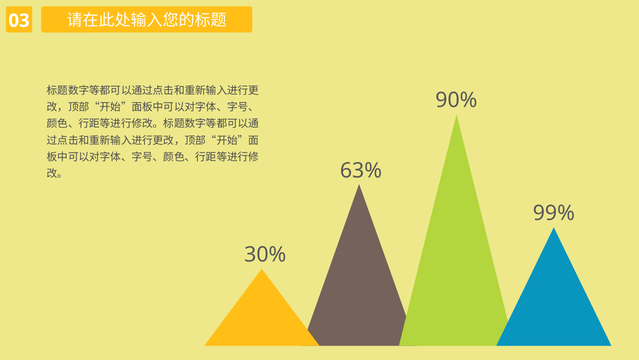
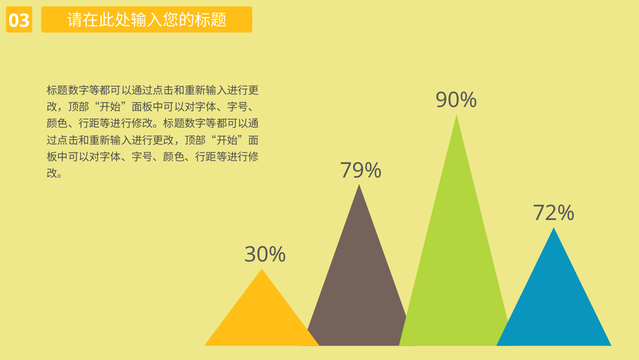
63%: 63% -> 79%
99%: 99% -> 72%
